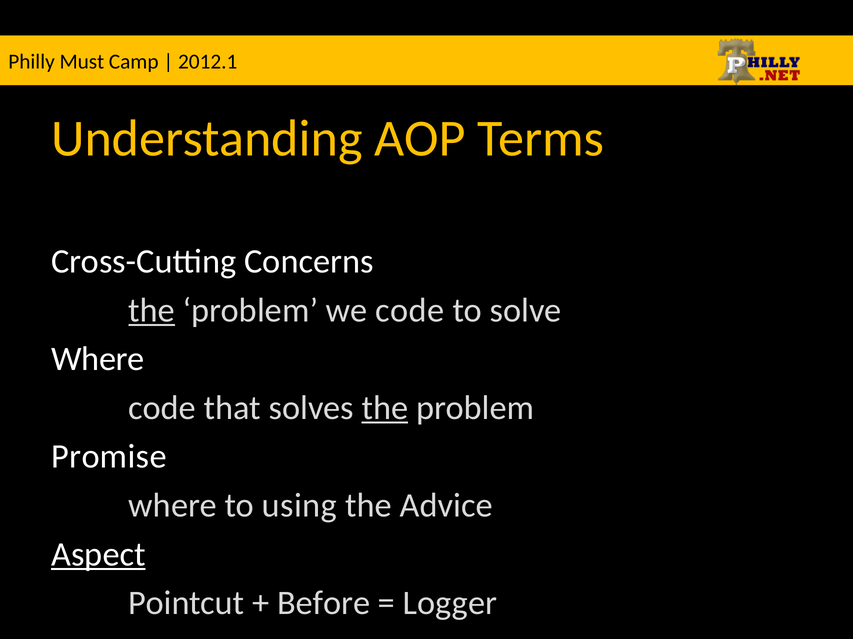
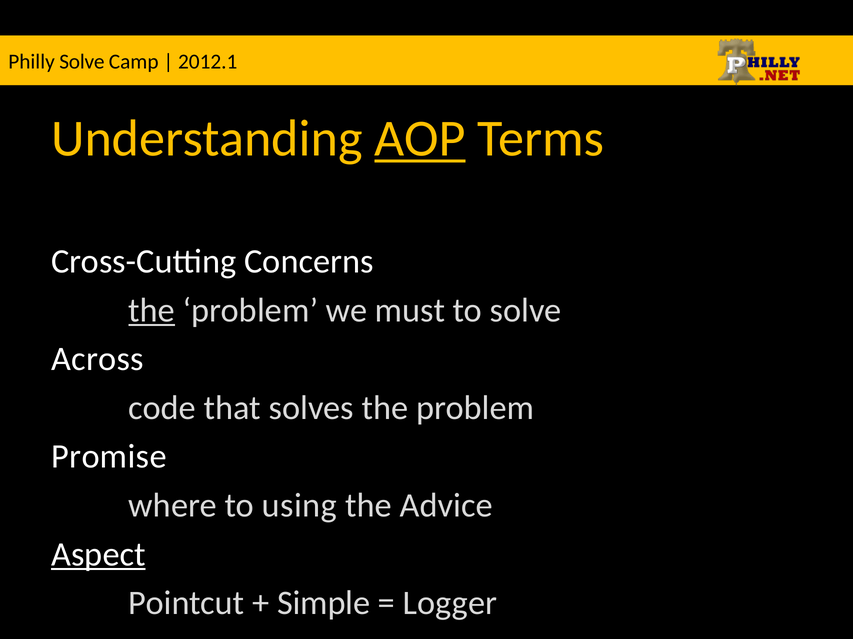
Must at (82, 62): Must -> Solve
AOP underline: none -> present
we code: code -> must
Where at (98, 360): Where -> Across
the at (385, 408) underline: present -> none
Before: Before -> Simple
